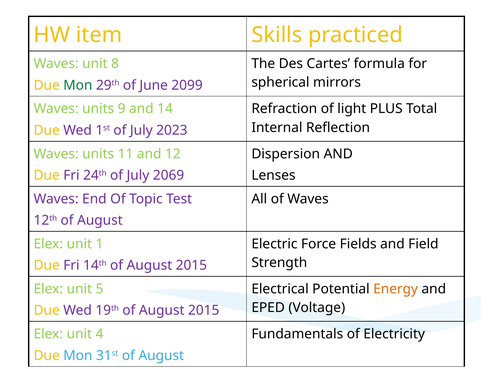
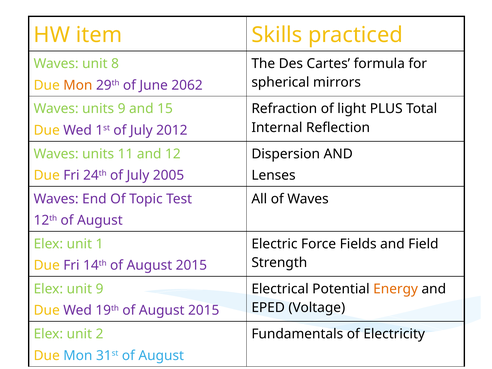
Mon at (78, 85) colour: green -> orange
2099: 2099 -> 2062
14: 14 -> 15
2023: 2023 -> 2012
2069: 2069 -> 2005
unit 5: 5 -> 9
4: 4 -> 2
